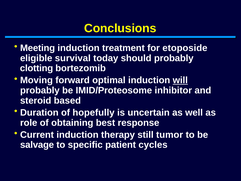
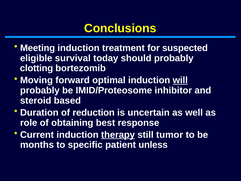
etoposide: etoposide -> suspected
hopefully: hopefully -> reduction
therapy underline: none -> present
salvage: salvage -> months
cycles: cycles -> unless
